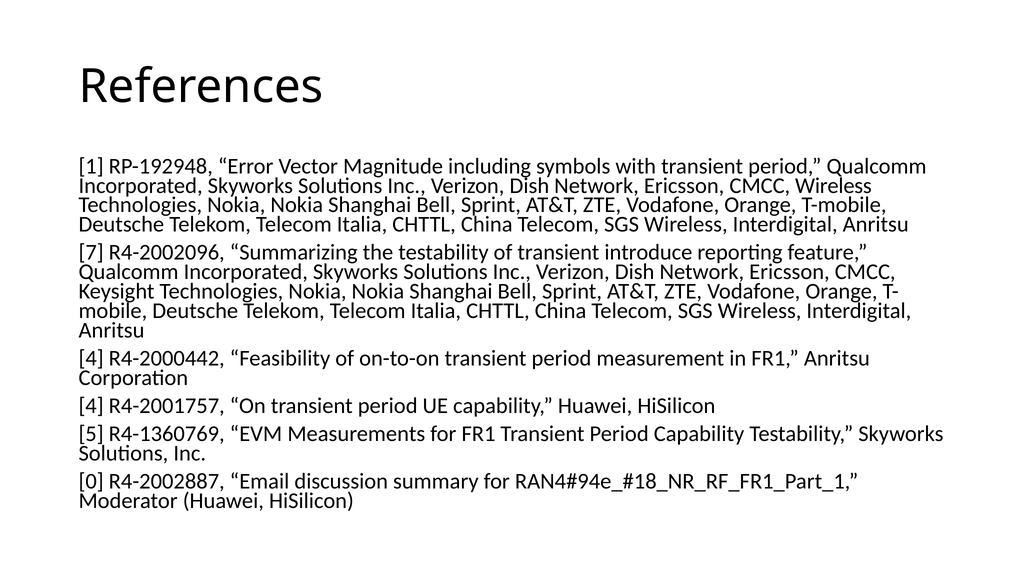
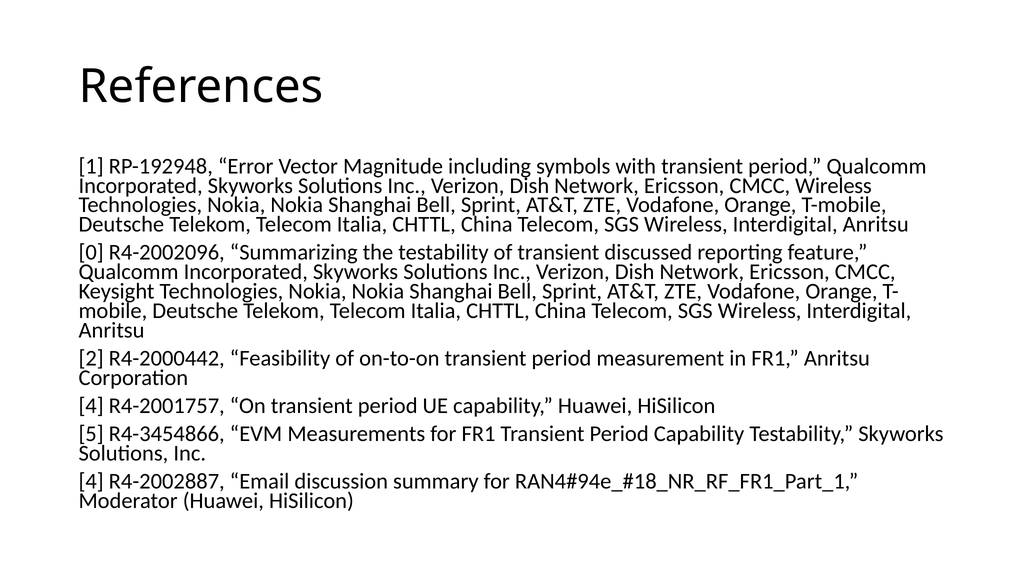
7: 7 -> 0
introduce: introduce -> discussed
4 at (91, 359): 4 -> 2
R4-1360769: R4-1360769 -> R4-3454866
0 at (91, 482): 0 -> 4
